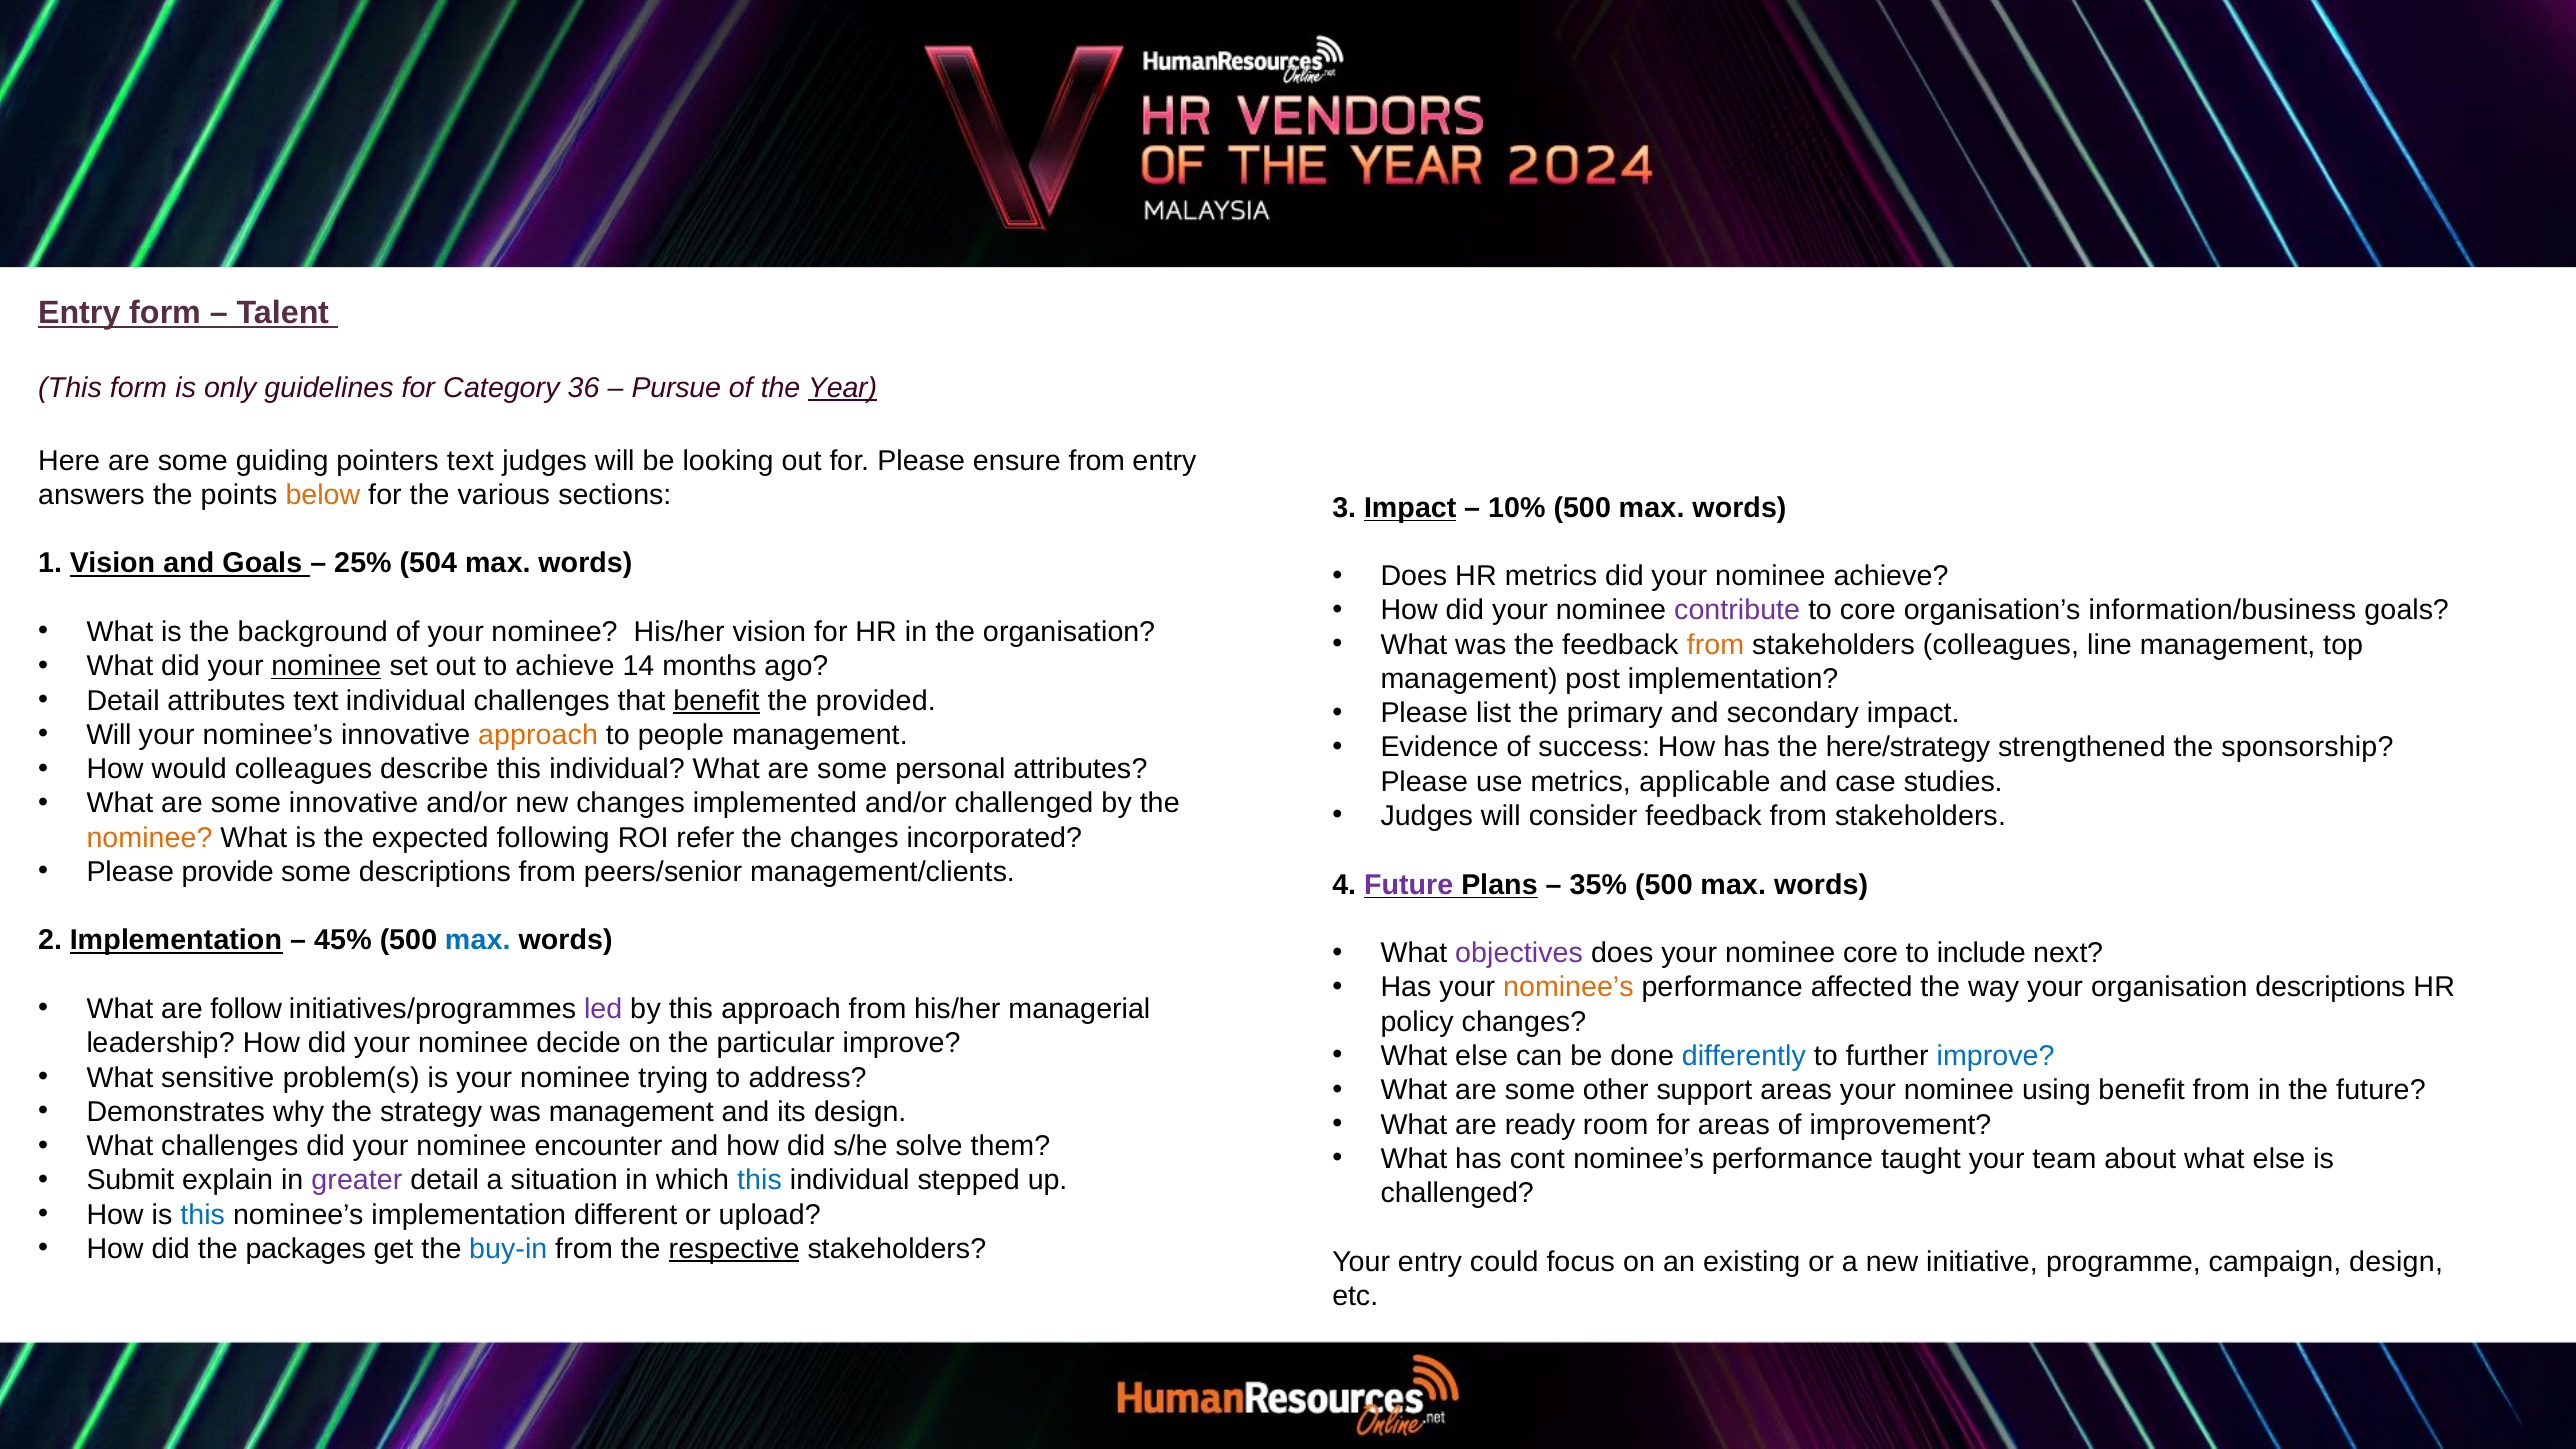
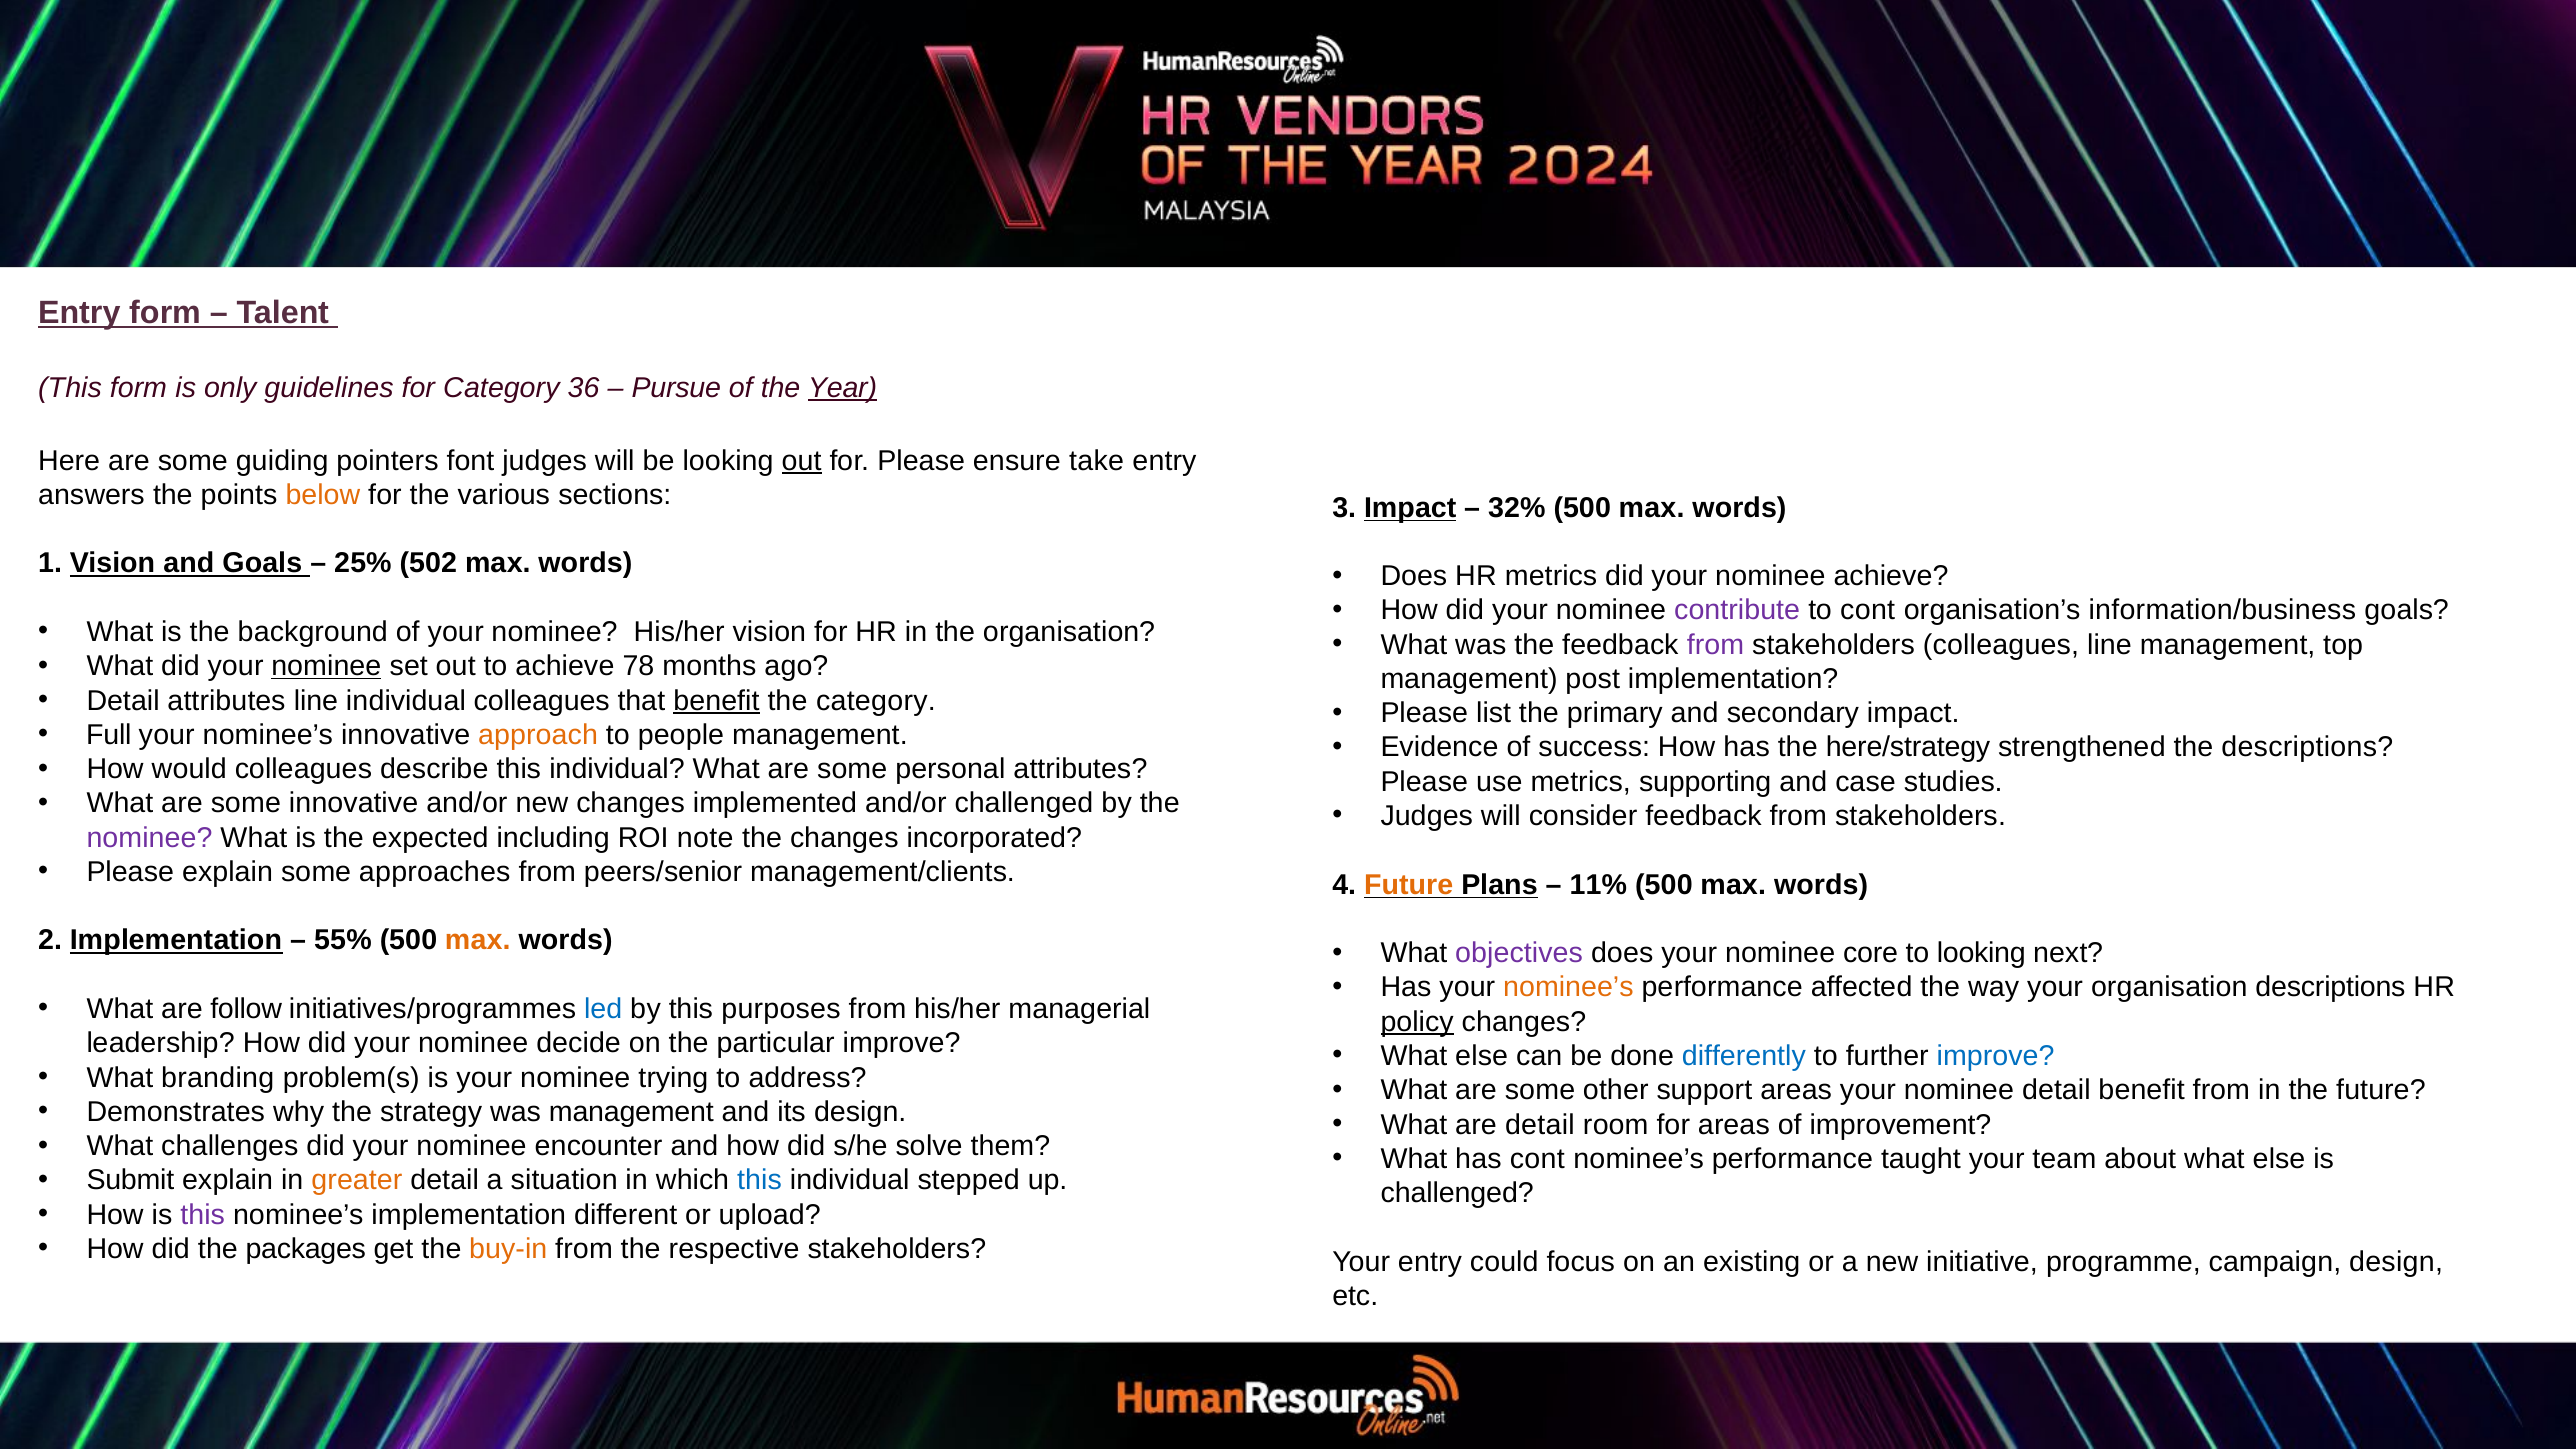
pointers text: text -> font
out at (802, 461) underline: none -> present
ensure from: from -> take
10%: 10% -> 32%
504: 504 -> 502
to core: core -> cont
from at (1716, 645) colour: orange -> purple
14: 14 -> 78
attributes text: text -> line
individual challenges: challenges -> colleagues
the provided: provided -> category
Will at (109, 735): Will -> Full
the sponsorship: sponsorship -> descriptions
applicable: applicable -> supporting
nominee at (150, 838) colour: orange -> purple
following: following -> including
refer: refer -> note
Please provide: provide -> explain
some descriptions: descriptions -> approaches
Future at (1409, 885) colour: purple -> orange
35%: 35% -> 11%
45%: 45% -> 55%
max at (478, 941) colour: blue -> orange
to include: include -> looking
led colour: purple -> blue
this approach: approach -> purposes
policy underline: none -> present
sensitive: sensitive -> branding
nominee using: using -> detail
are ready: ready -> detail
greater colour: purple -> orange
this at (203, 1215) colour: blue -> purple
buy-in colour: blue -> orange
respective underline: present -> none
